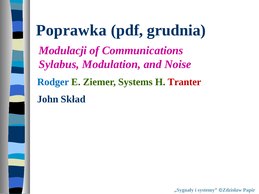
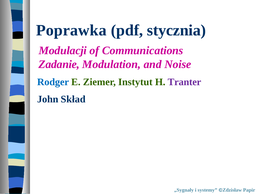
grudnia: grudnia -> stycznia
Sylabus: Sylabus -> Zadanie
Systems: Systems -> Instytut
Tranter colour: red -> purple
